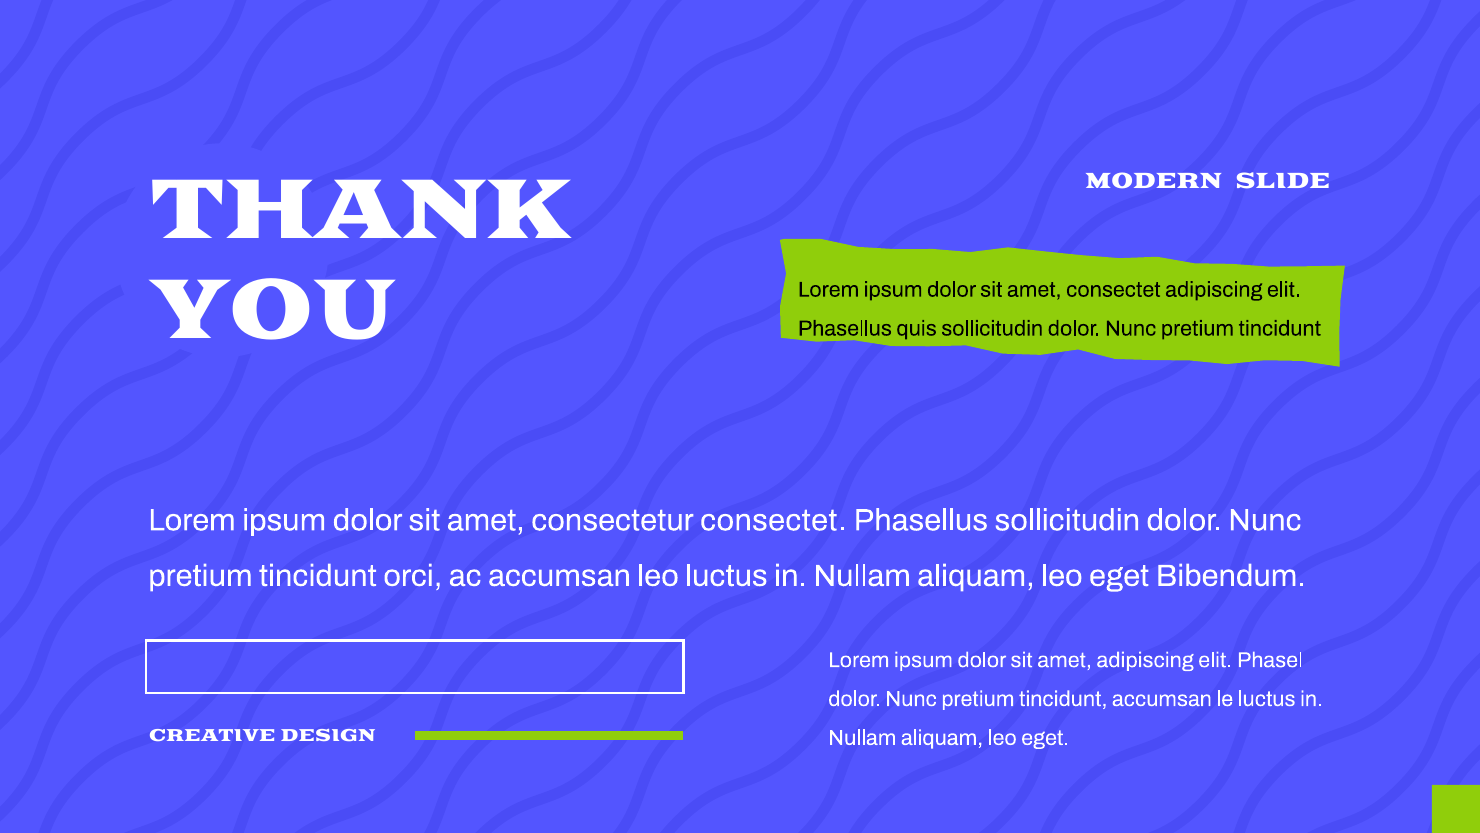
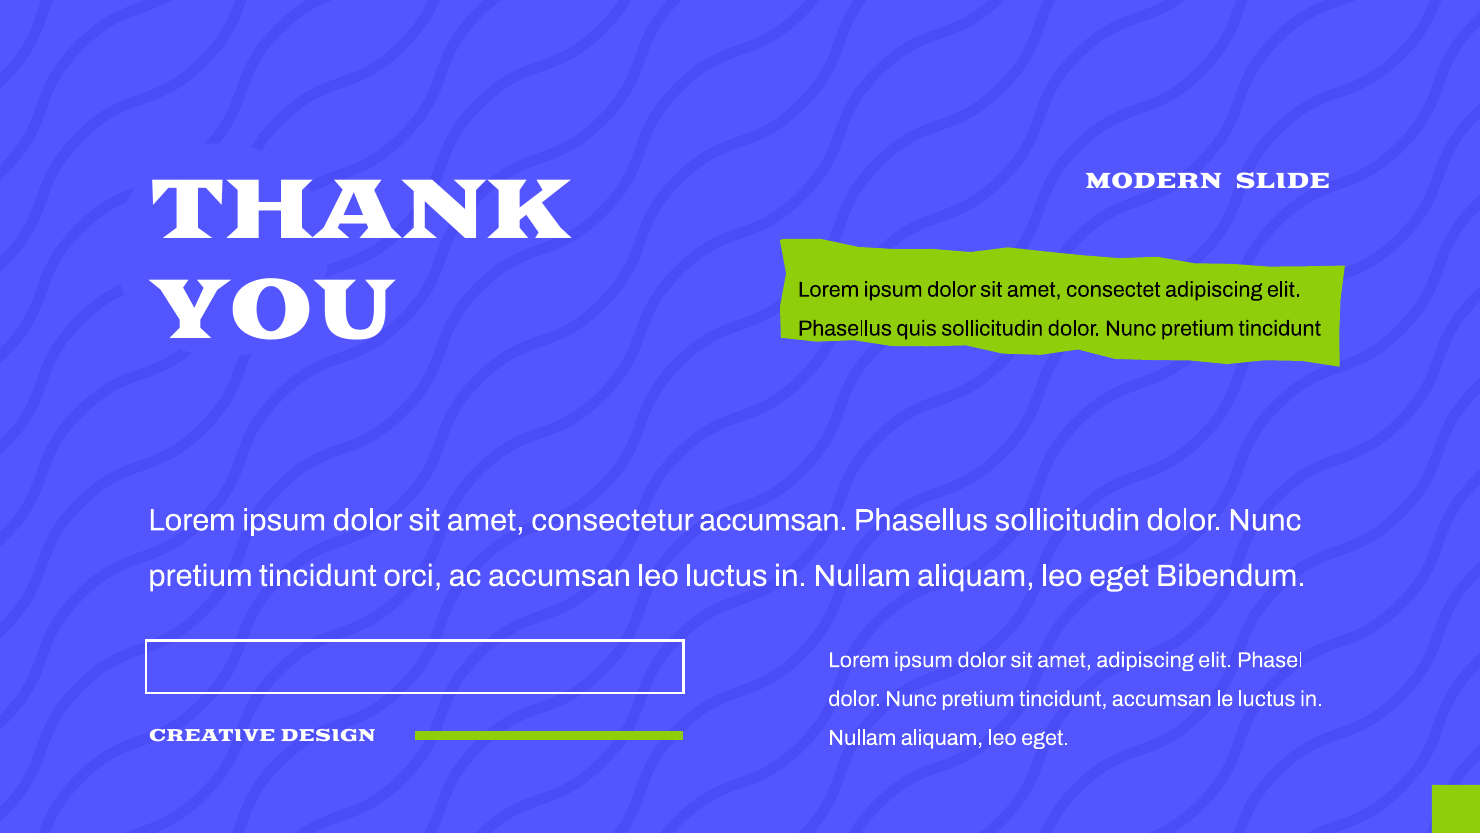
consectetur consectet: consectet -> accumsan
